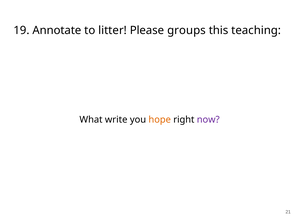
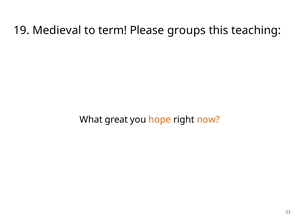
Annotate: Annotate -> Medieval
litter: litter -> term
write: write -> great
now colour: purple -> orange
